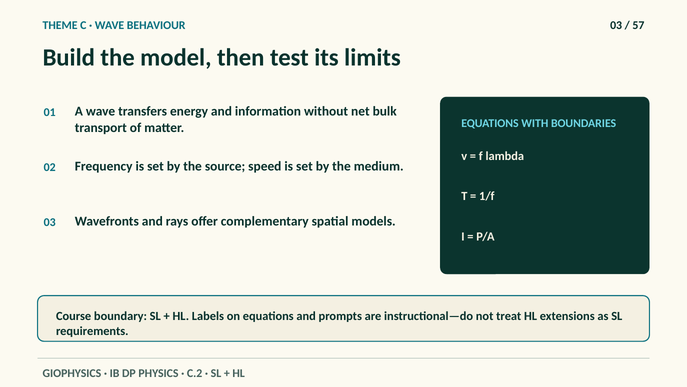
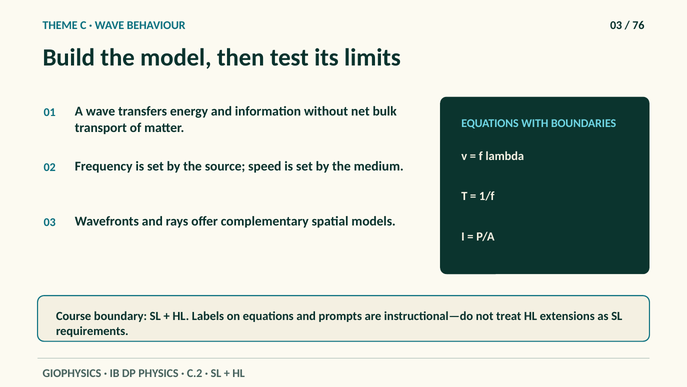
57: 57 -> 76
